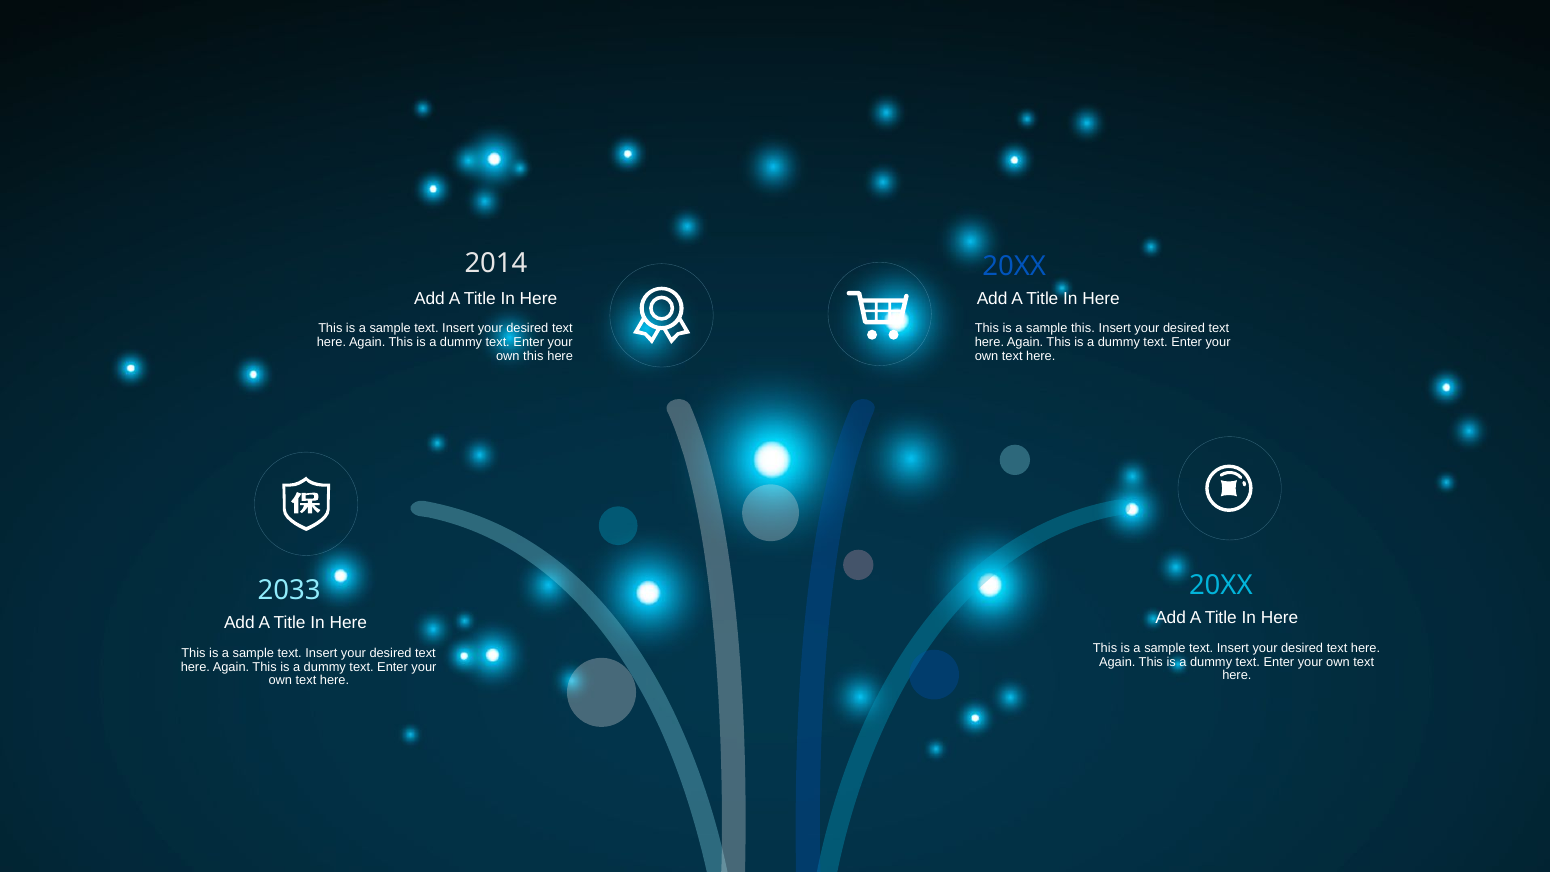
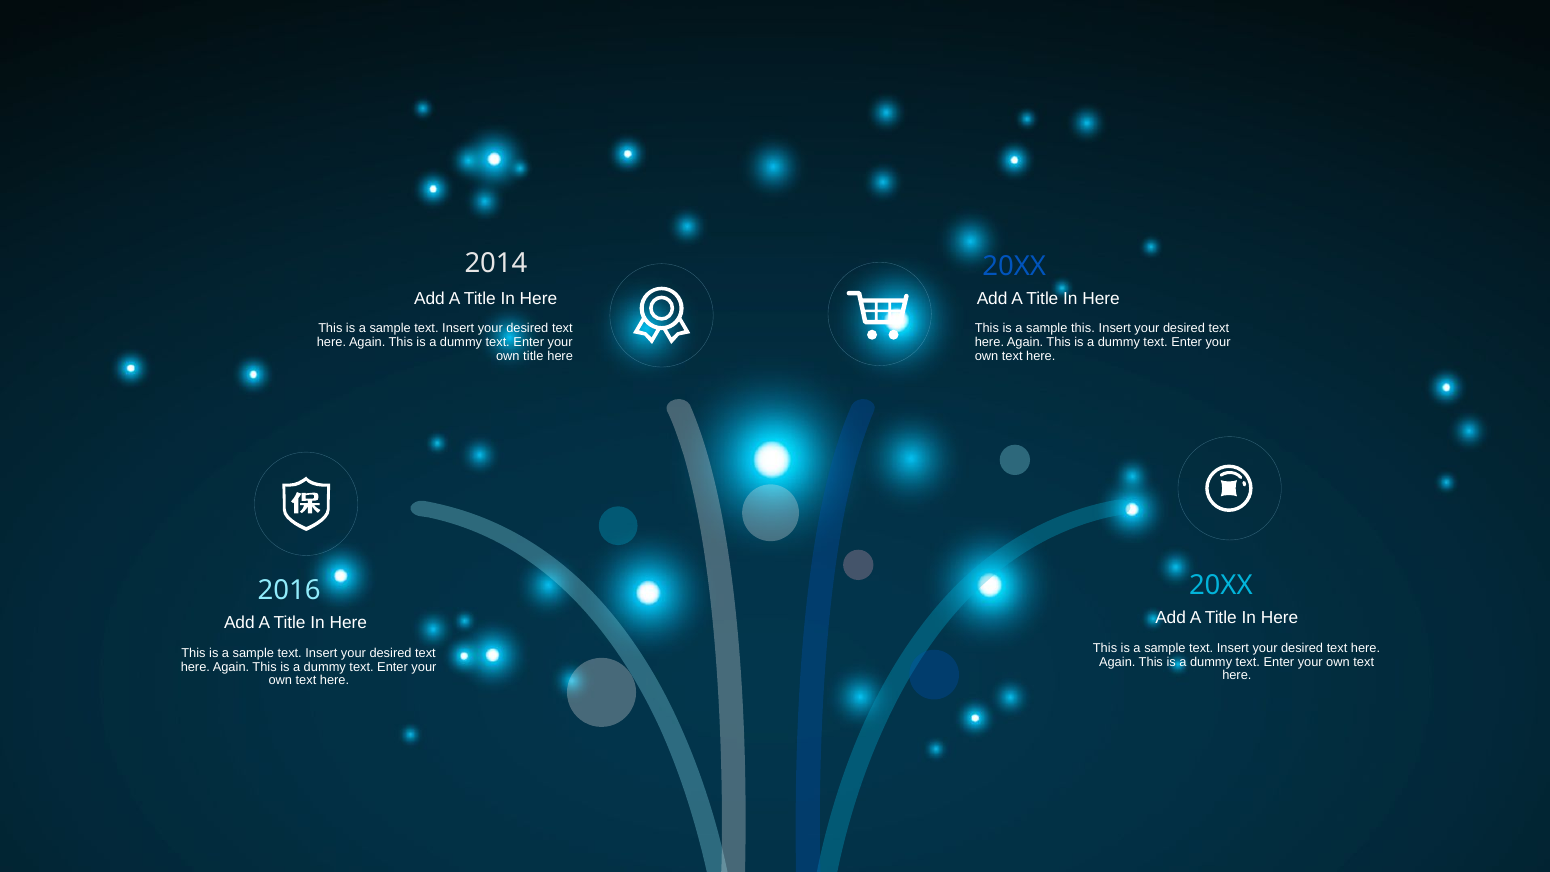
own this: this -> title
2033: 2033 -> 2016
